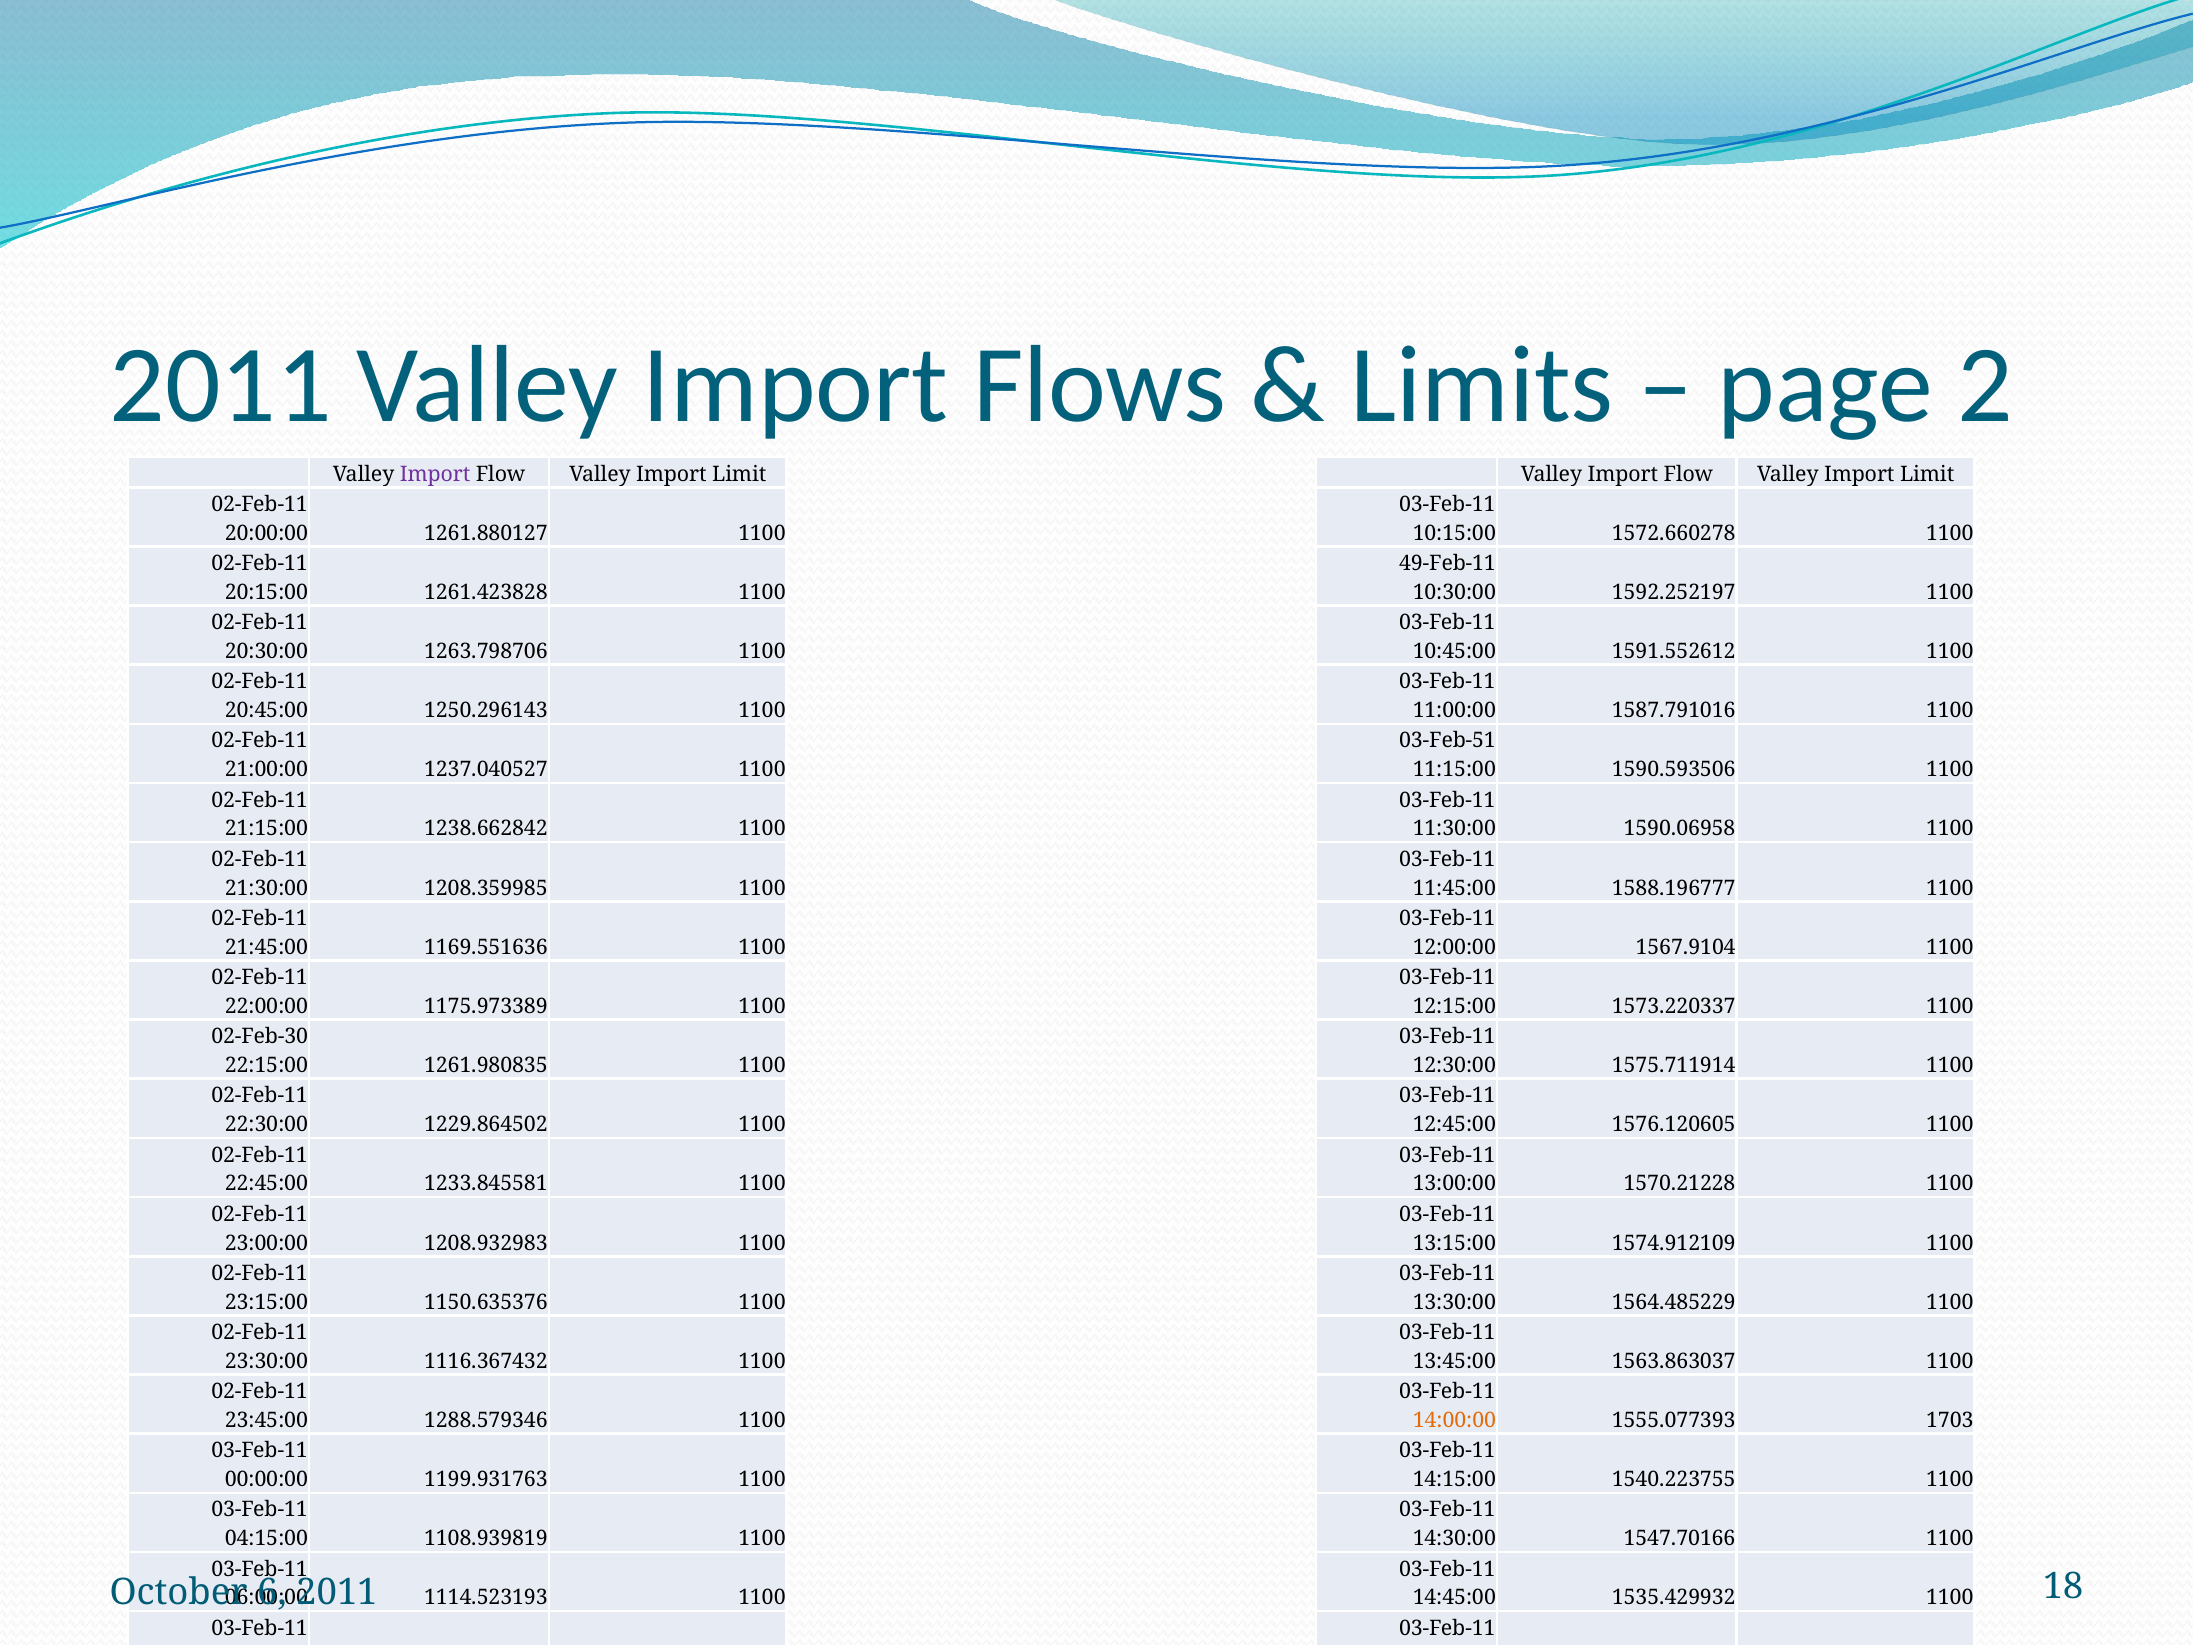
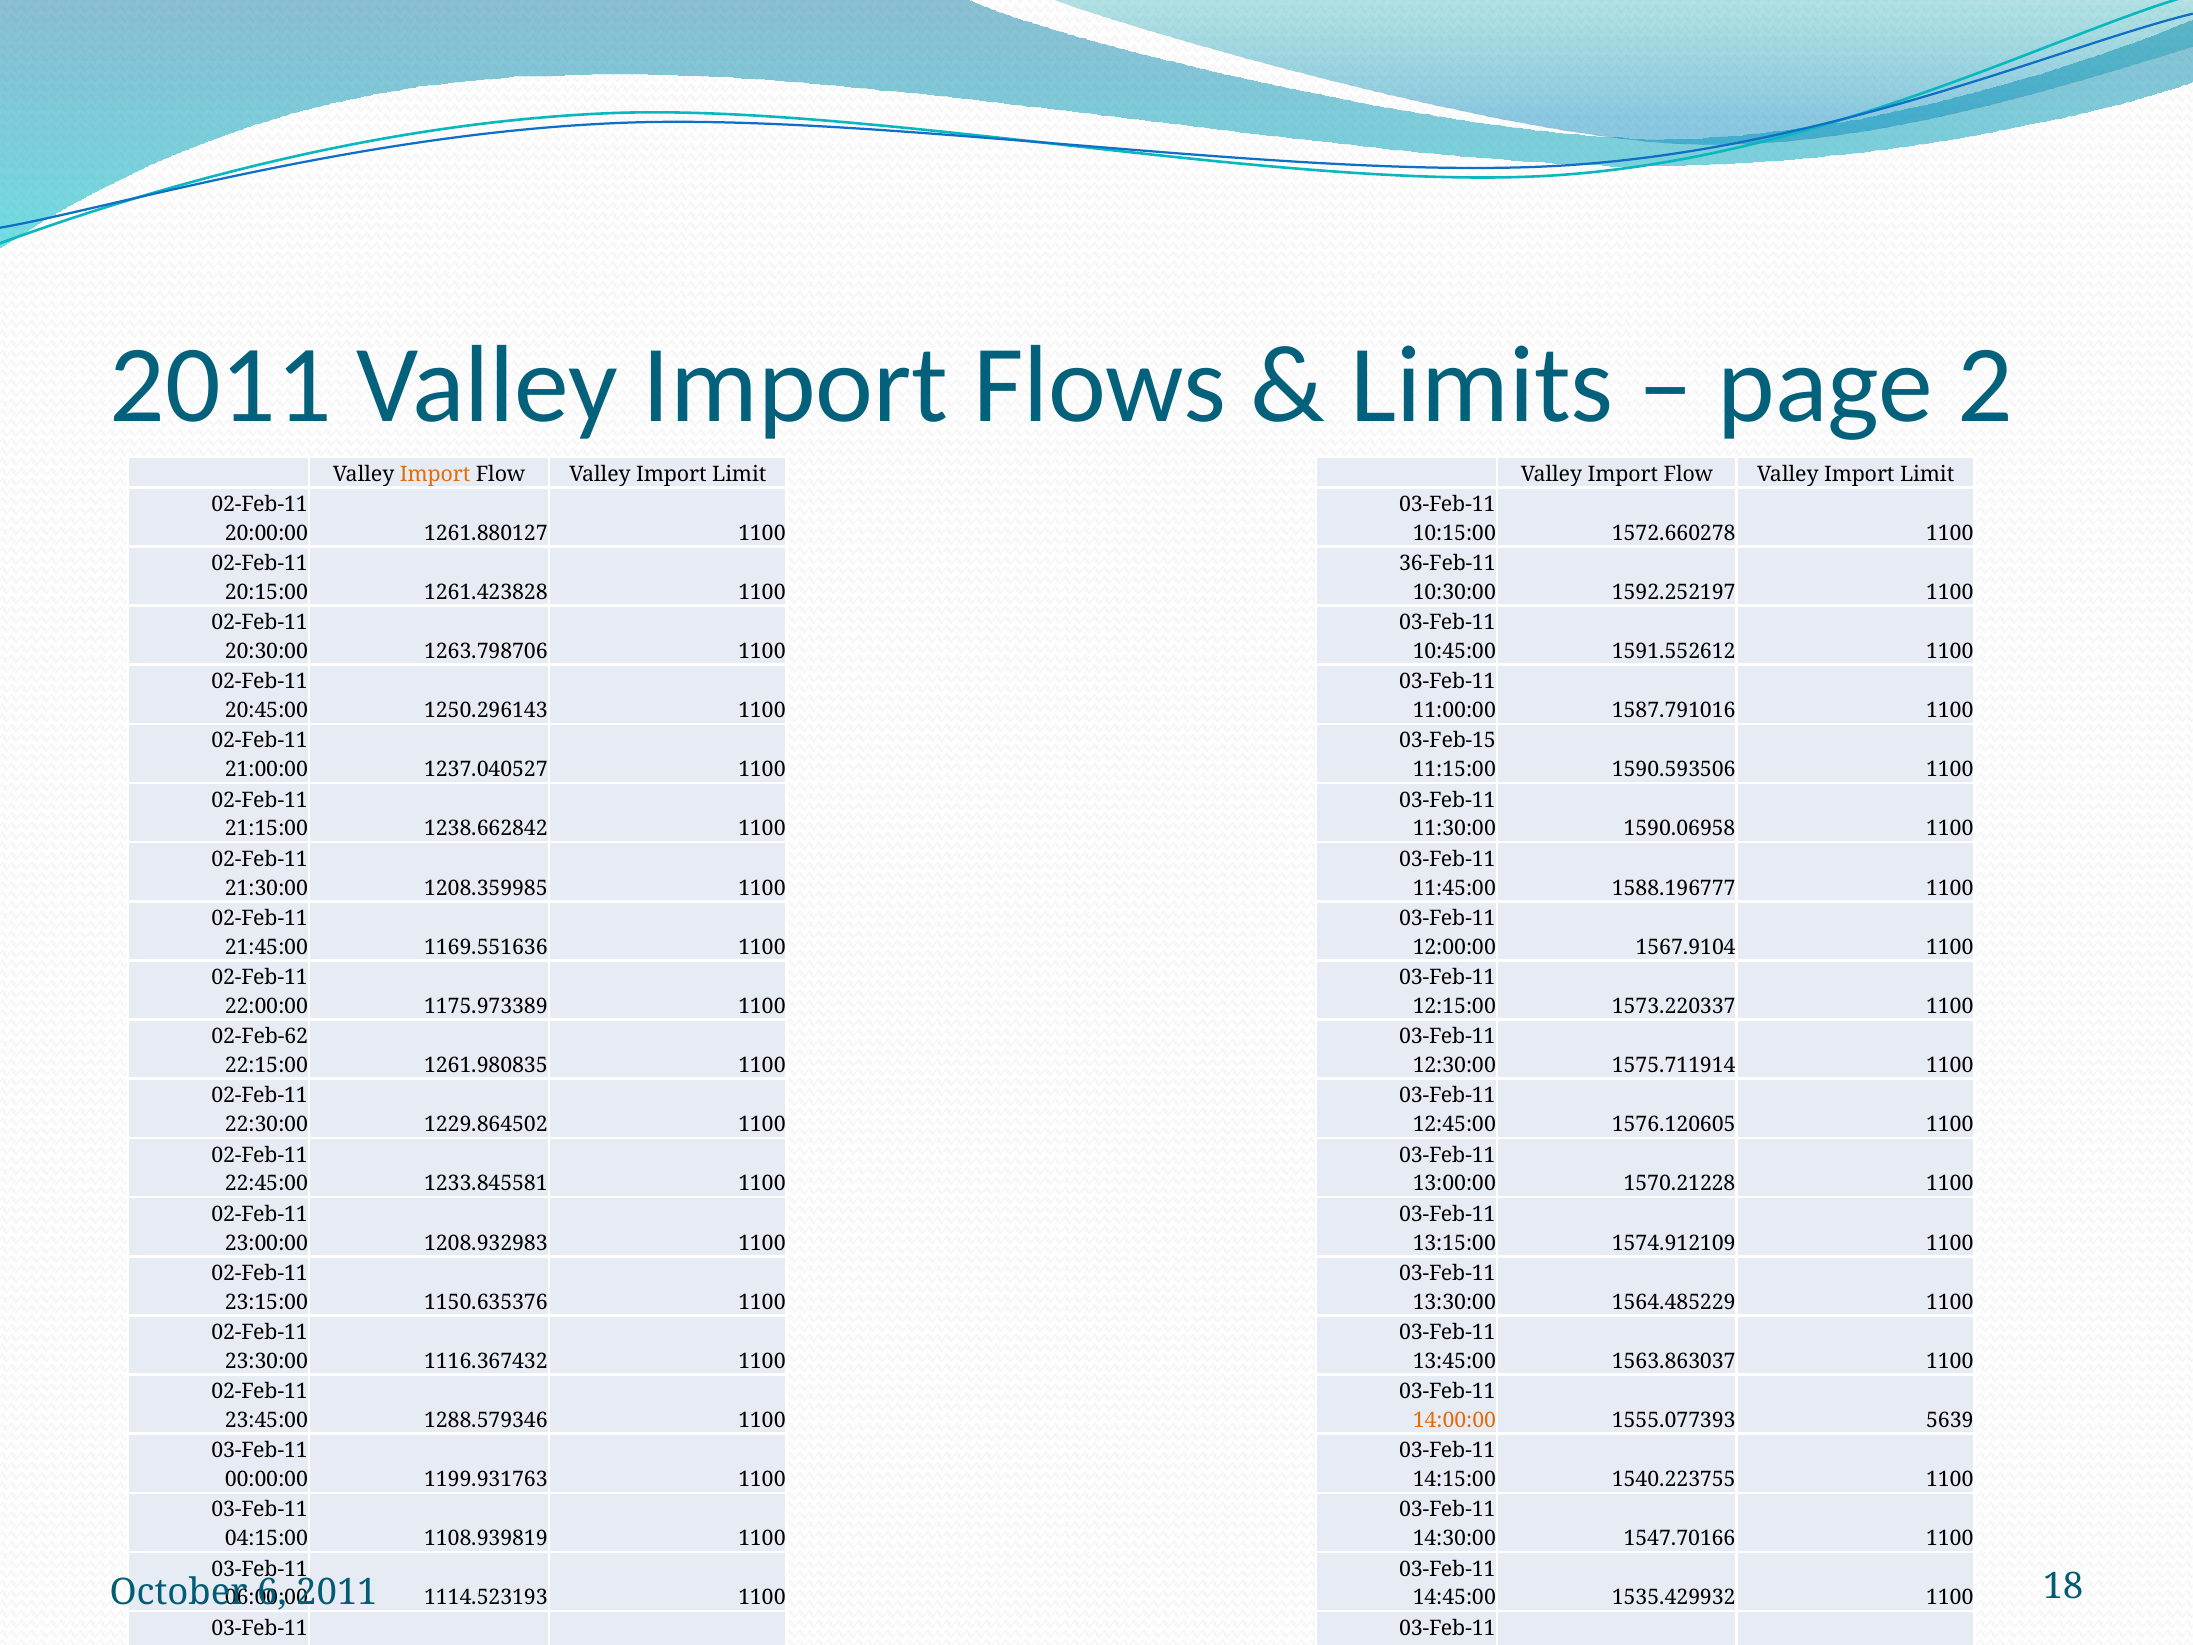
Import at (435, 474) colour: purple -> orange
49-Feb-11: 49-Feb-11 -> 36-Feb-11
03-Feb-51: 03-Feb-51 -> 03-Feb-15
02-Feb-30: 02-Feb-30 -> 02-Feb-62
1703: 1703 -> 5639
